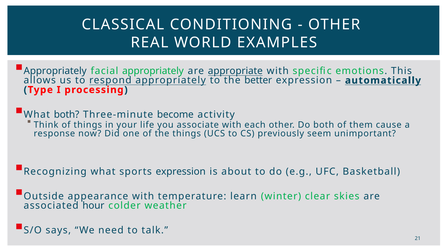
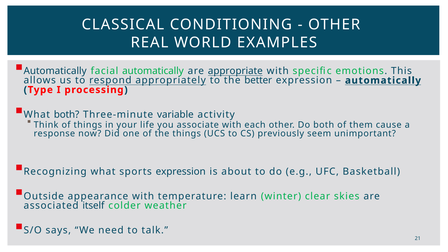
Appropriately at (55, 71): Appropriately -> Automatically
facial appropriately: appropriately -> automatically
become: become -> variable
hour: hour -> itself
